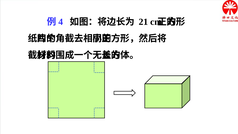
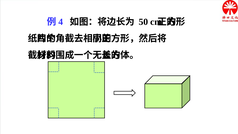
21: 21 -> 50
